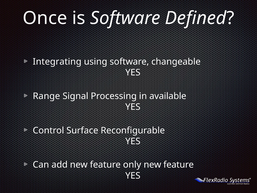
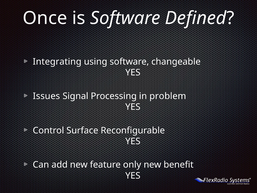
Range: Range -> Issues
available: available -> problem
feature at (179, 165): feature -> benefit
